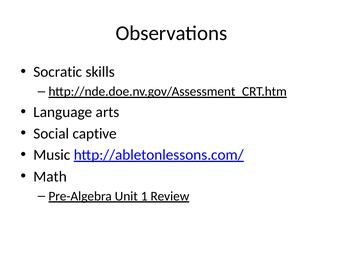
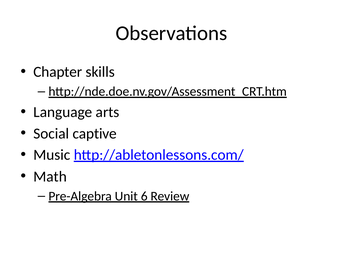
Socratic: Socratic -> Chapter
1: 1 -> 6
